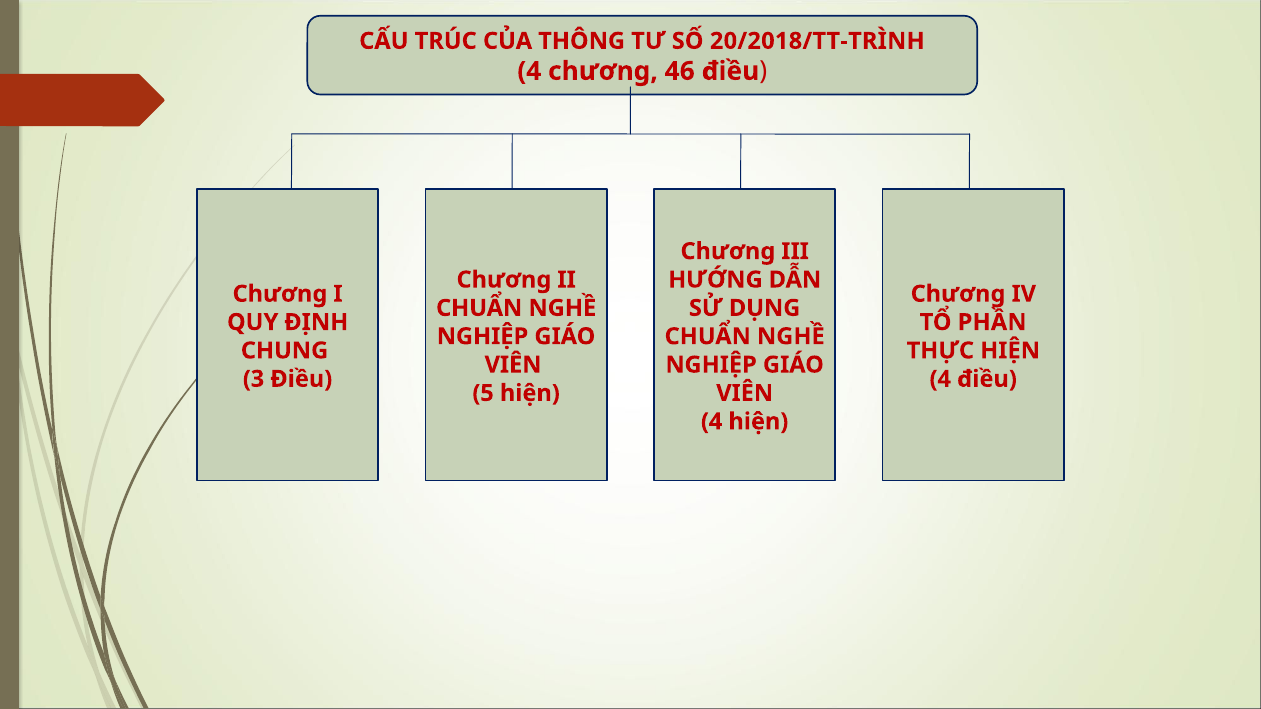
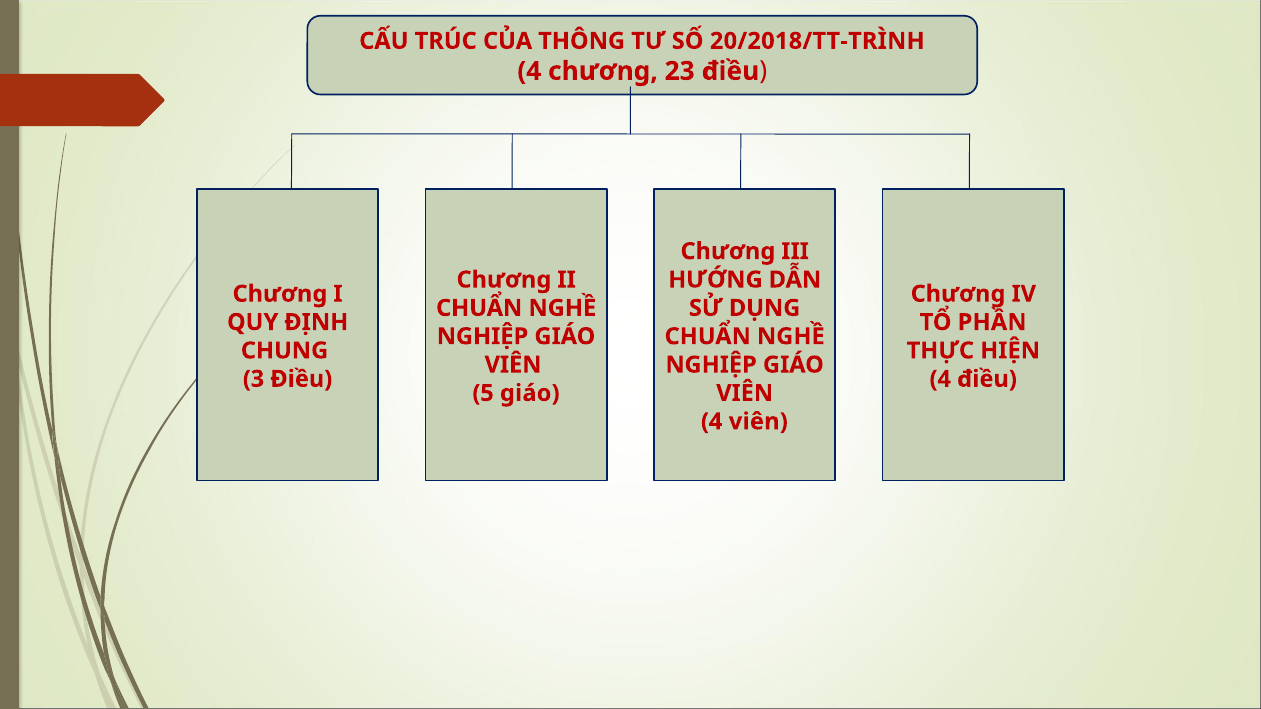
46: 46 -> 23
5 hiện: hiện -> giáo
4 hiện: hiện -> viên
